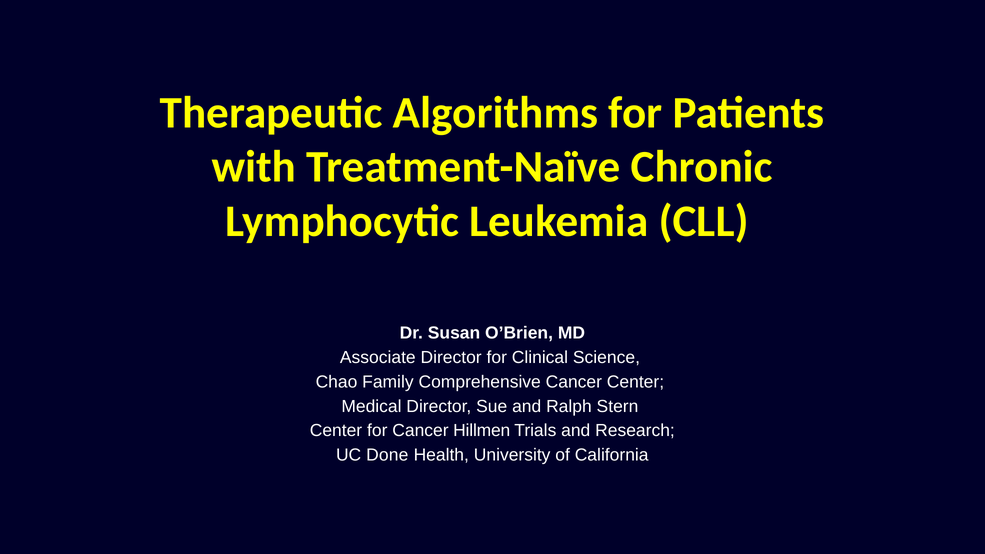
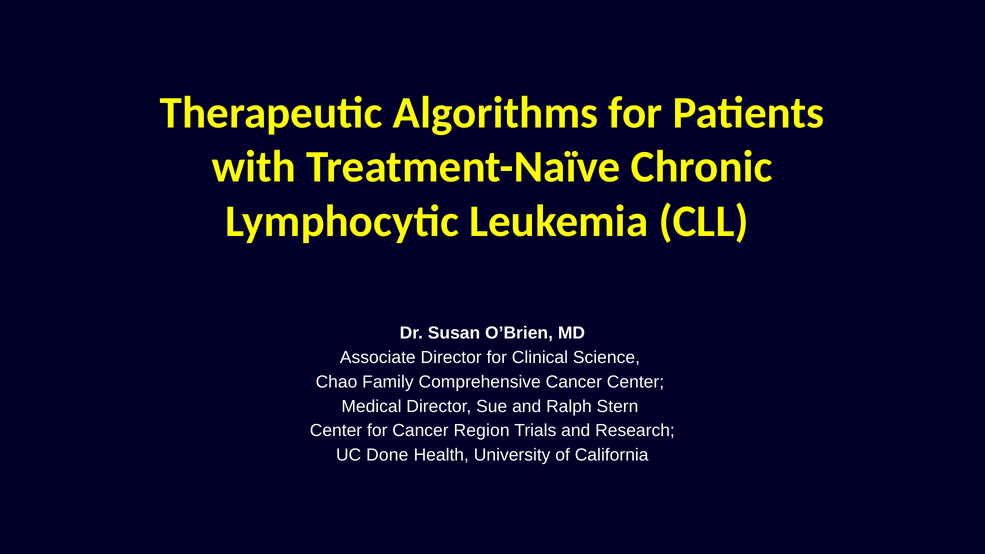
Hillmen: Hillmen -> Region
